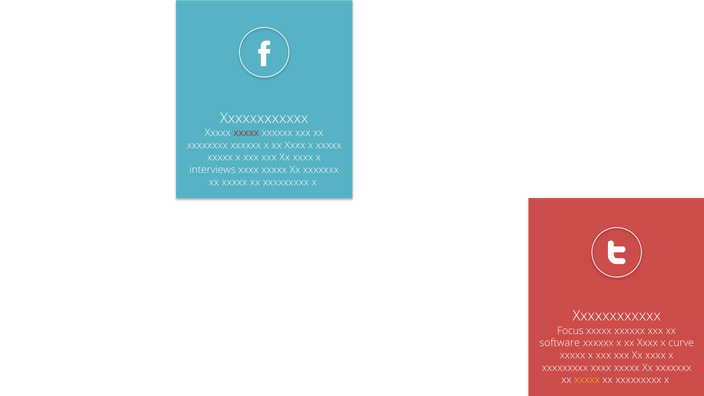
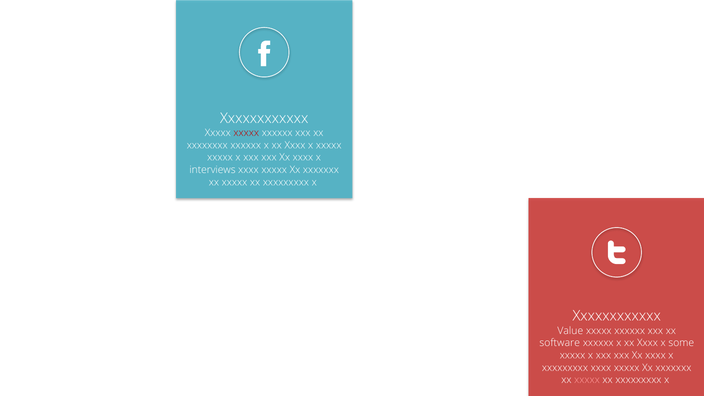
Focus: Focus -> Value
curve: curve -> some
xxxxx at (587, 380) colour: yellow -> pink
